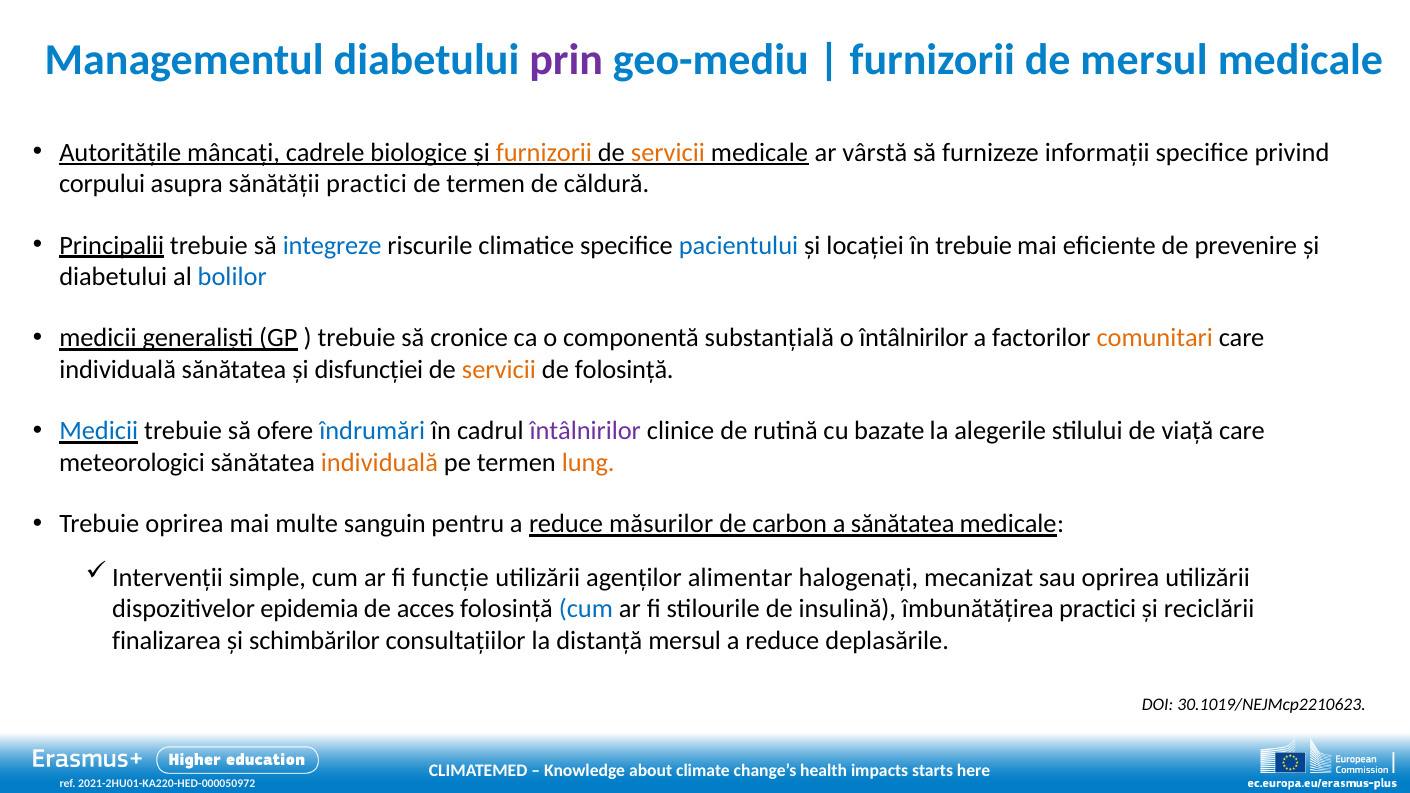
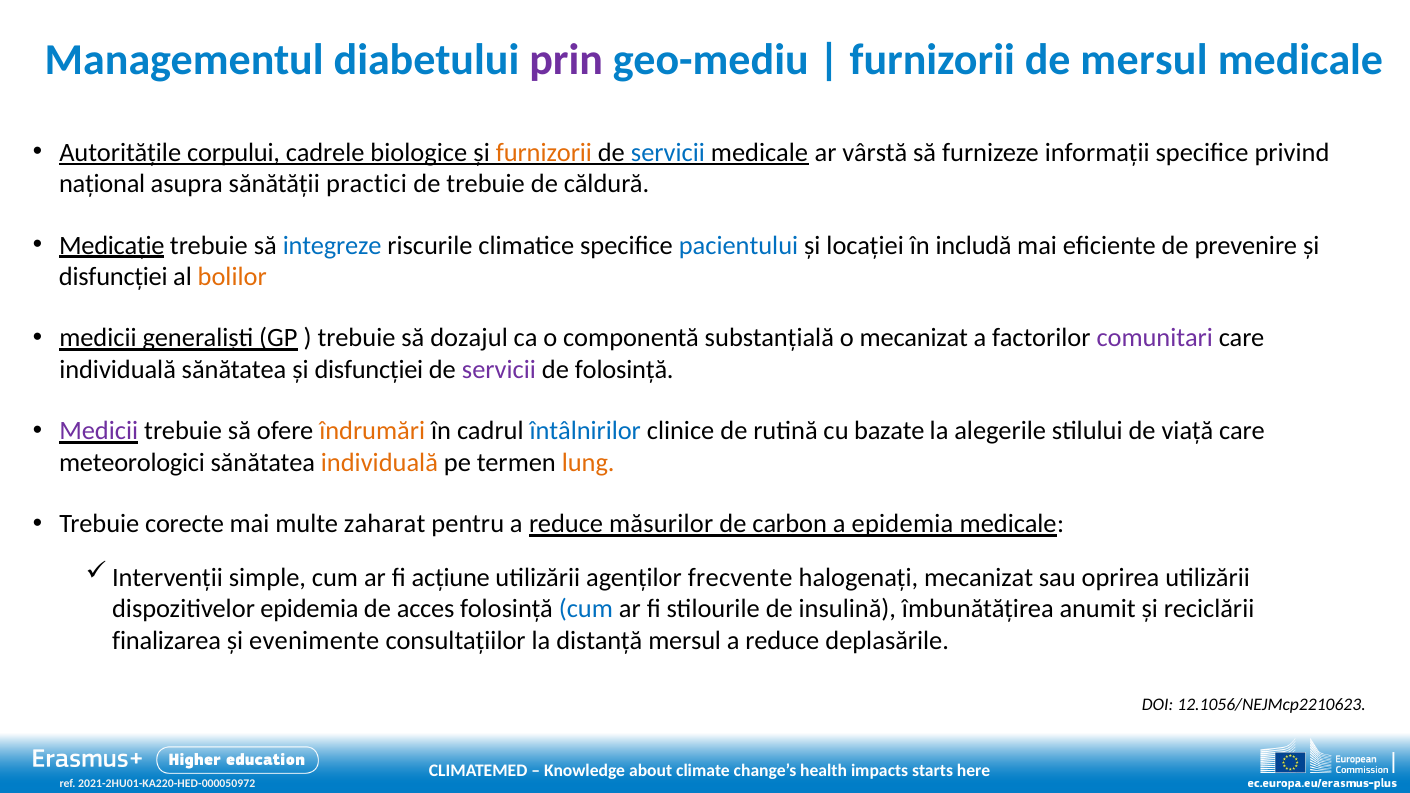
mâncați: mâncați -> corpului
servicii at (668, 152) colour: orange -> blue
corpului: corpului -> național
de termen: termen -> trebuie
Principalii: Principalii -> Medicație
în trebuie: trebuie -> includă
diabetului at (113, 277): diabetului -> disfuncției
bolilor colour: blue -> orange
cronice: cronice -> dozajul
o întâlnirilor: întâlnirilor -> mecanizat
comunitari colour: orange -> purple
servicii at (499, 370) colour: orange -> purple
Medicii at (99, 431) colour: blue -> purple
îndrumări colour: blue -> orange
întâlnirilor at (585, 431) colour: purple -> blue
Trebuie oprirea: oprirea -> corecte
sanguin: sanguin -> zaharat
a sănătatea: sănătatea -> epidemia
funcție: funcție -> acțiune
alimentar: alimentar -> frecvente
îmbunătățirea practici: practici -> anumit
schimbărilor: schimbărilor -> evenimente
30.1019/NEJMcp2210623: 30.1019/NEJMcp2210623 -> 12.1056/NEJMcp2210623
